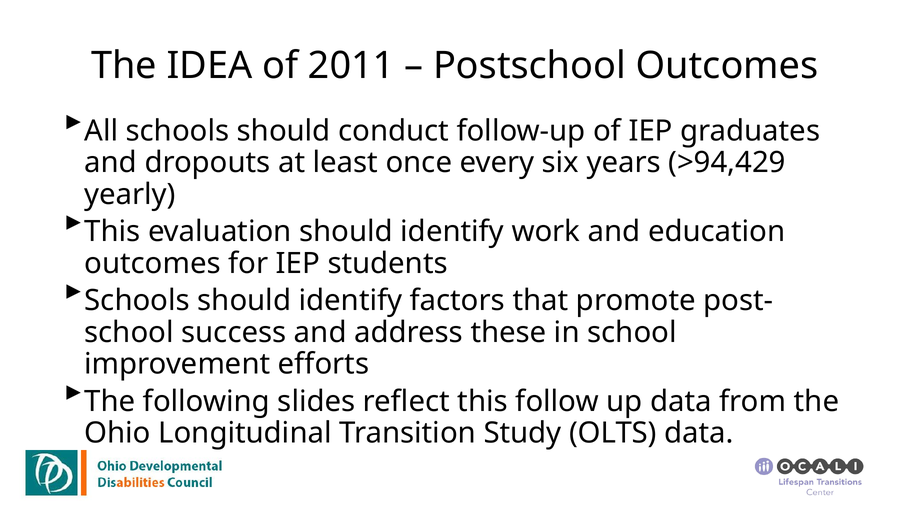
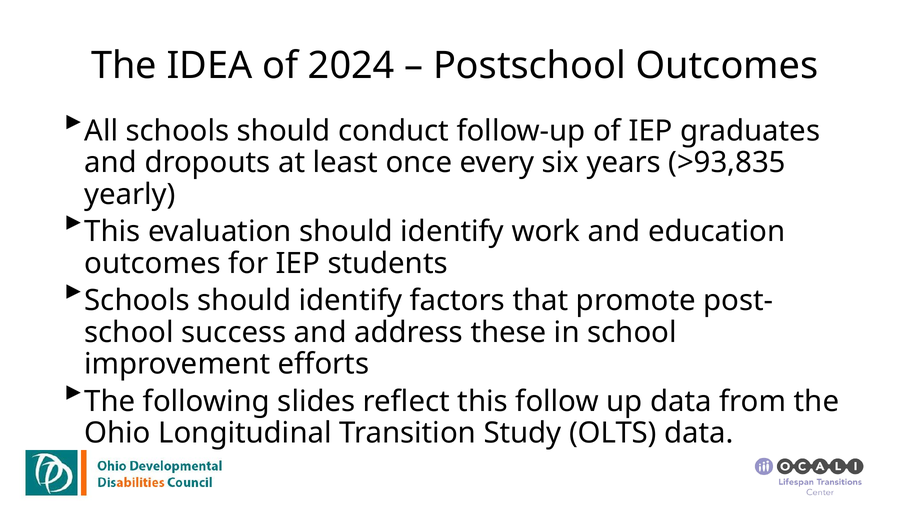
2011: 2011 -> 2024
>94,429: >94,429 -> >93,835
